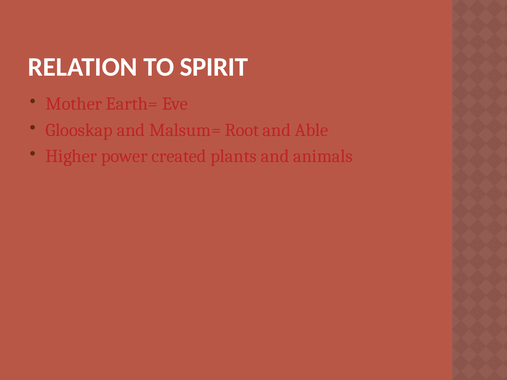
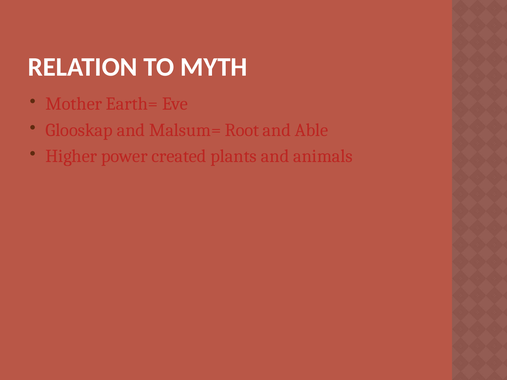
SPIRIT: SPIRIT -> MYTH
